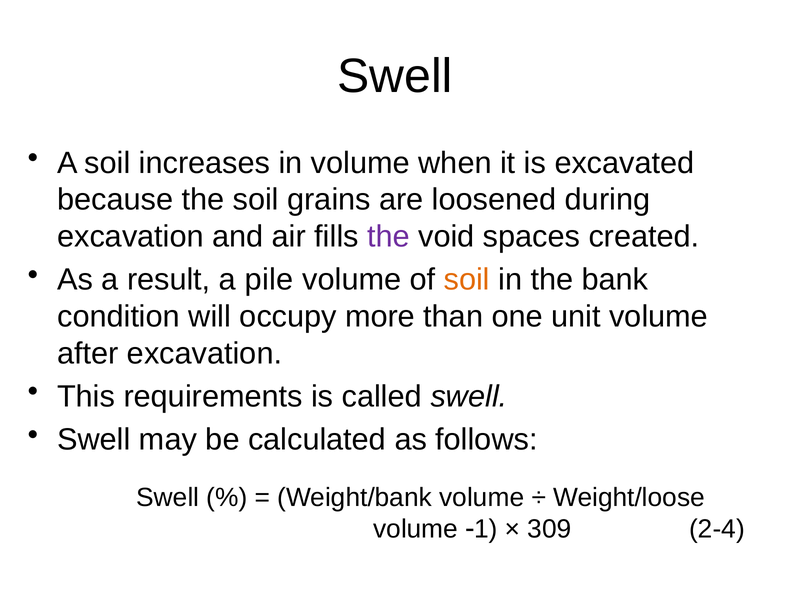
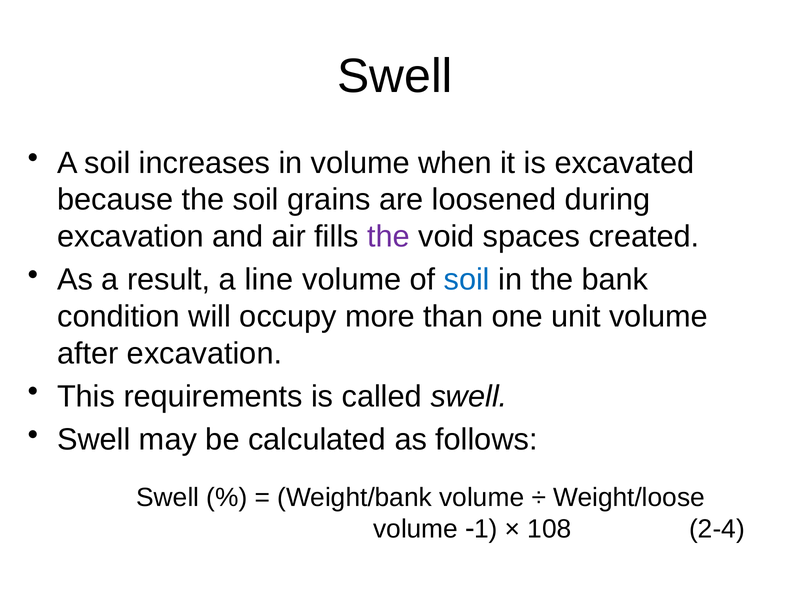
pile: pile -> line
soil at (467, 280) colour: orange -> blue
309: 309 -> 108
